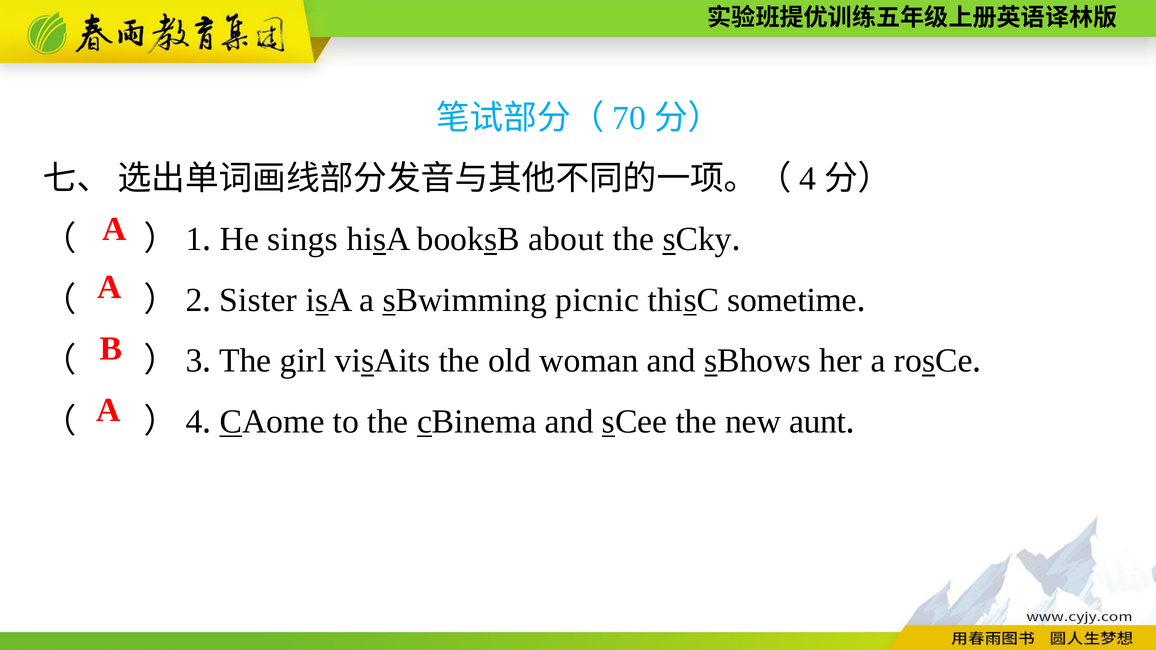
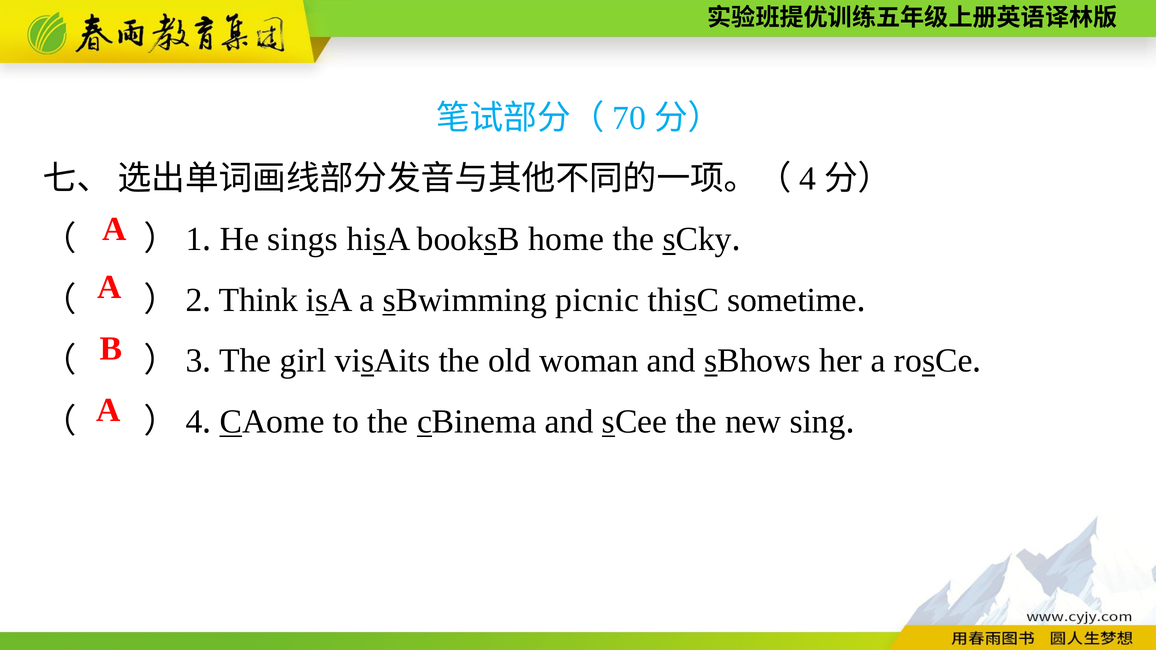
about: about -> home
Sister: Sister -> Think
aunt: aunt -> sing
